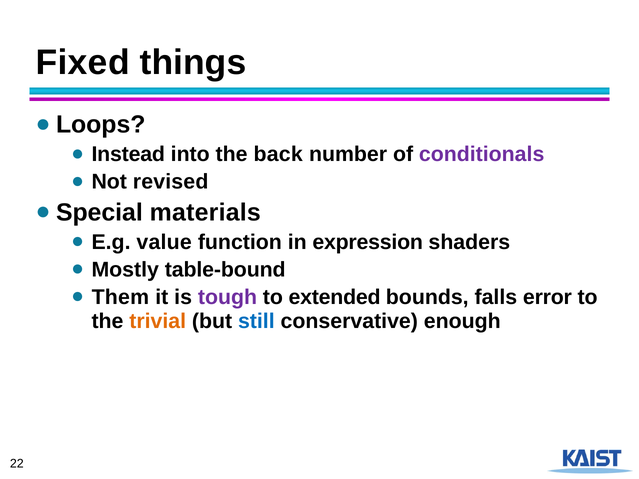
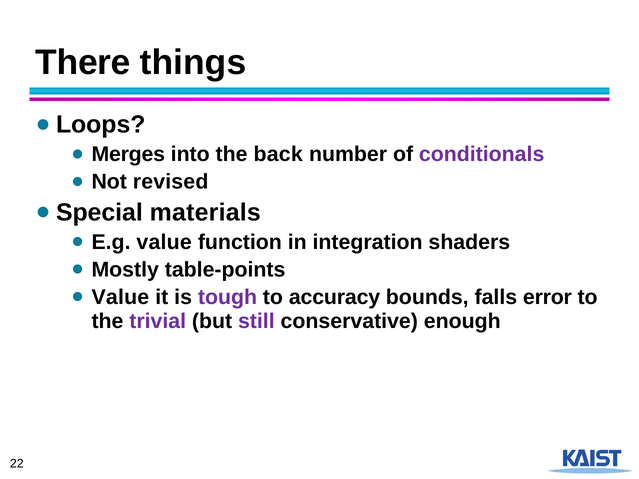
Fixed: Fixed -> There
Instead: Instead -> Merges
expression: expression -> integration
table-bound: table-bound -> table-points
Them at (120, 297): Them -> Value
extended: extended -> accuracy
trivial colour: orange -> purple
still colour: blue -> purple
